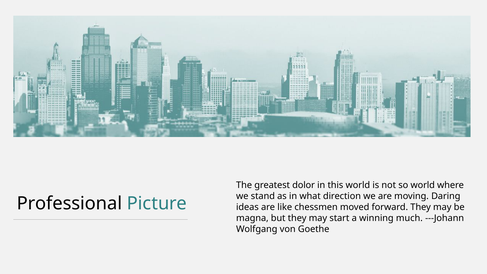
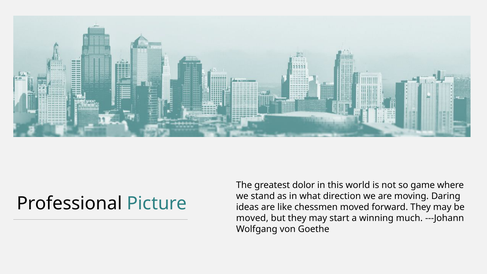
so world: world -> game
magna at (252, 218): magna -> moved
